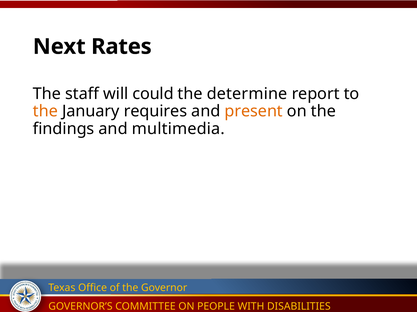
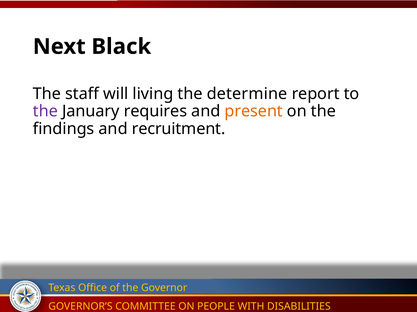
Rates: Rates -> Black
could: could -> living
the at (45, 112) colour: orange -> purple
multimedia: multimedia -> recruitment
